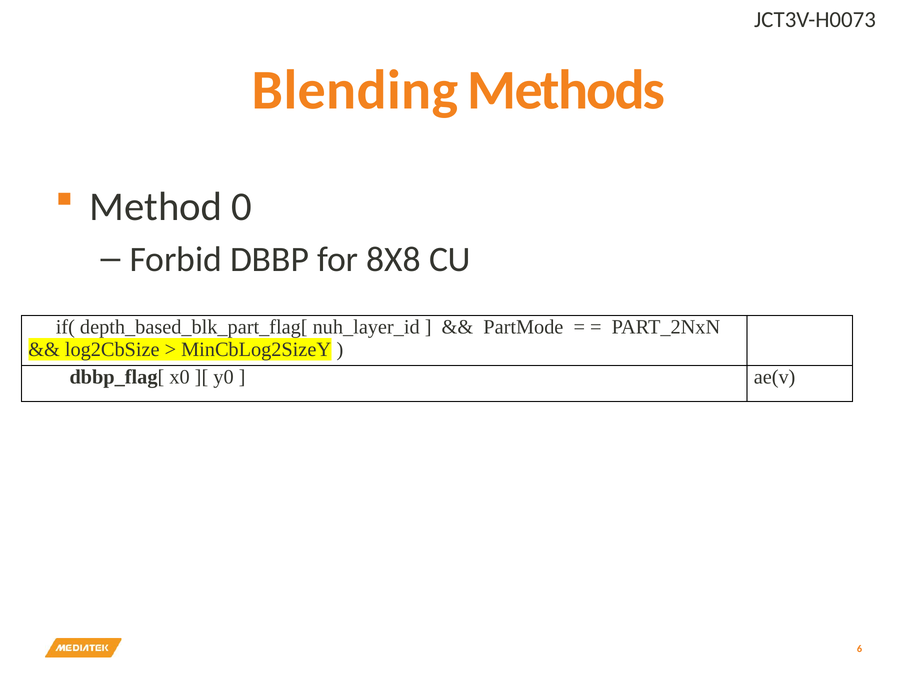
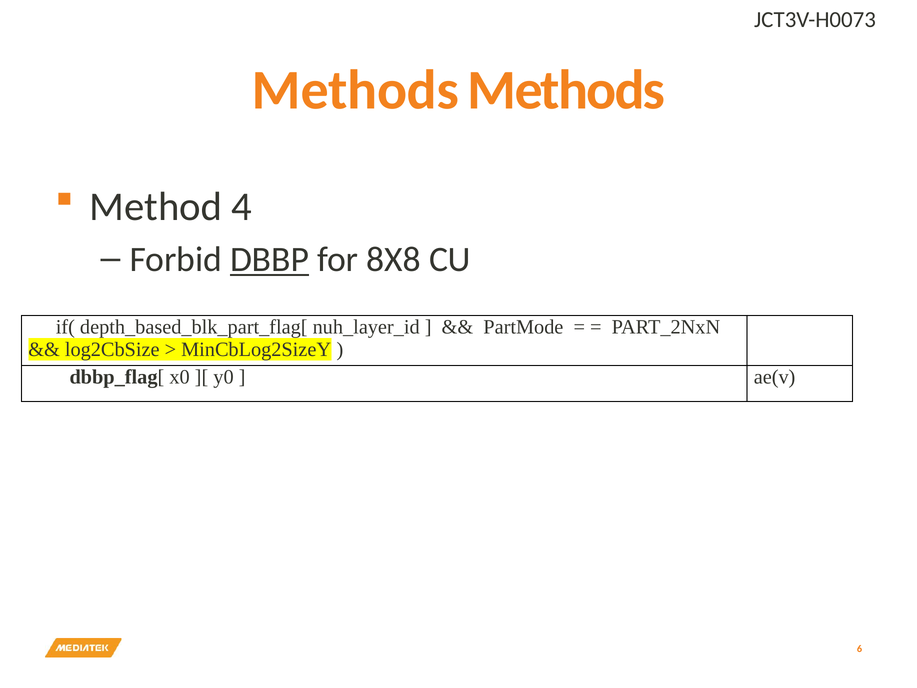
Blending at (355, 90): Blending -> Methods
0: 0 -> 4
DBBP underline: none -> present
